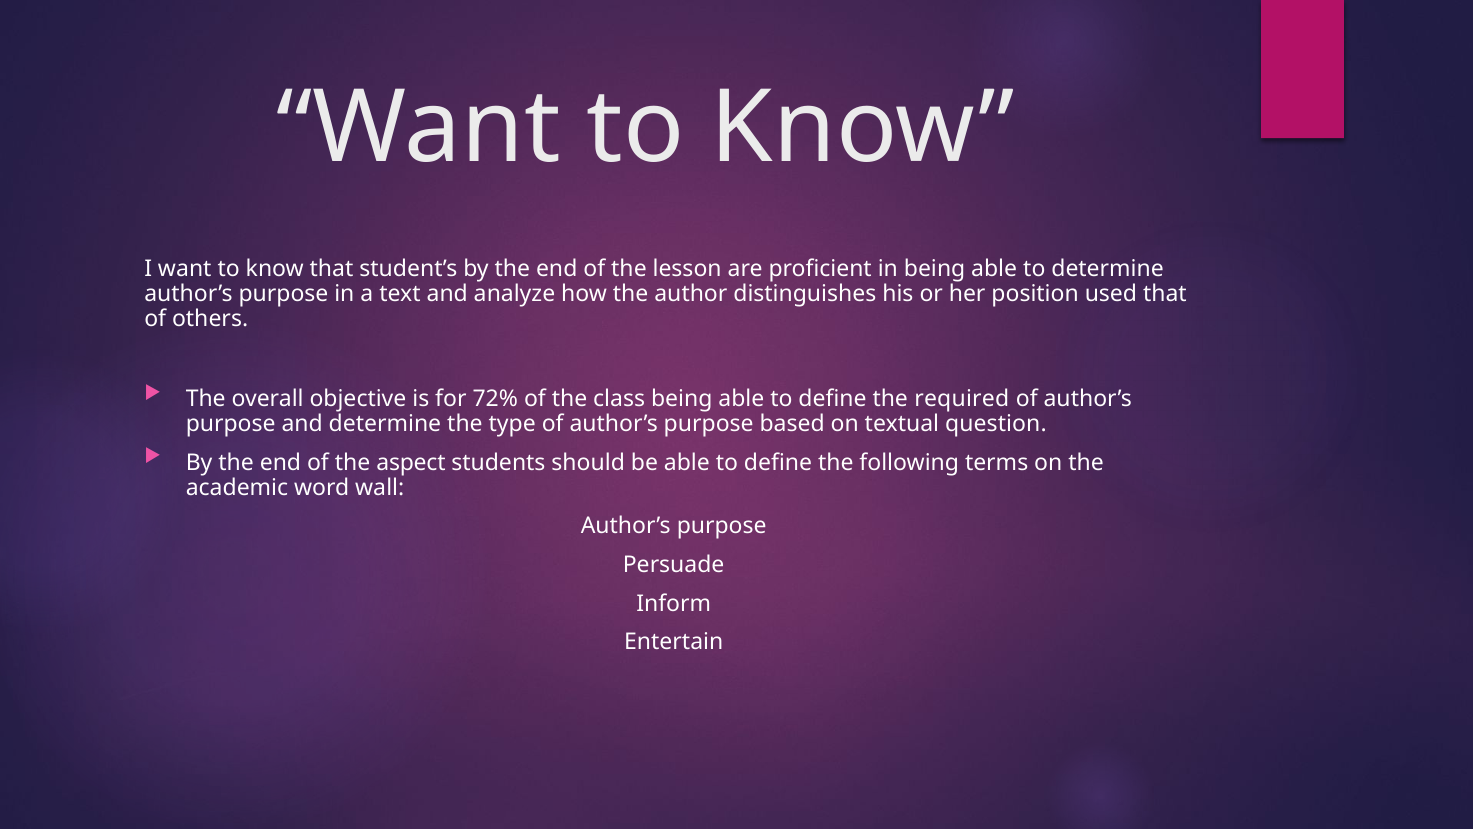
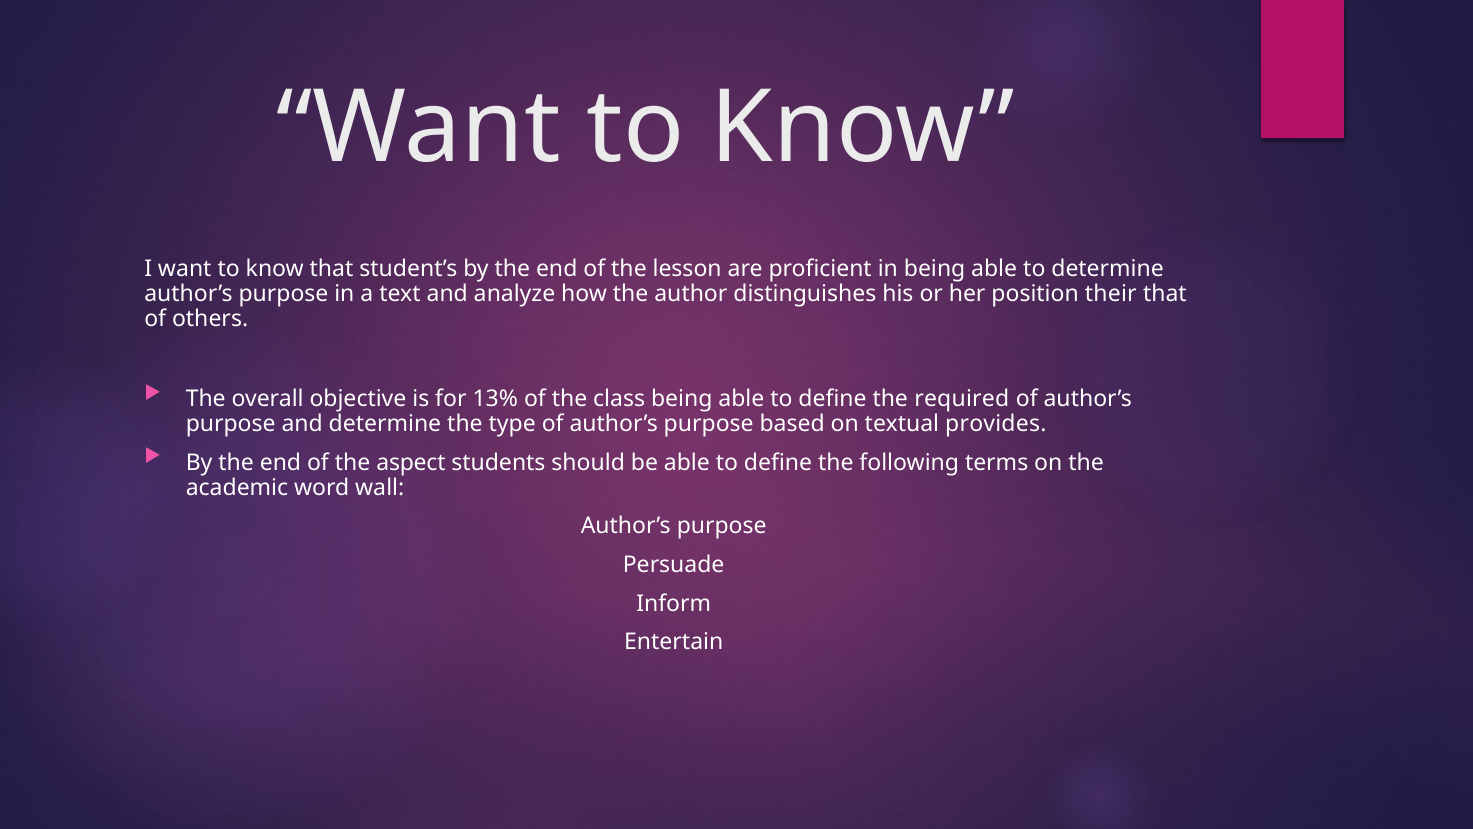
used: used -> their
72%: 72% -> 13%
question: question -> provides
